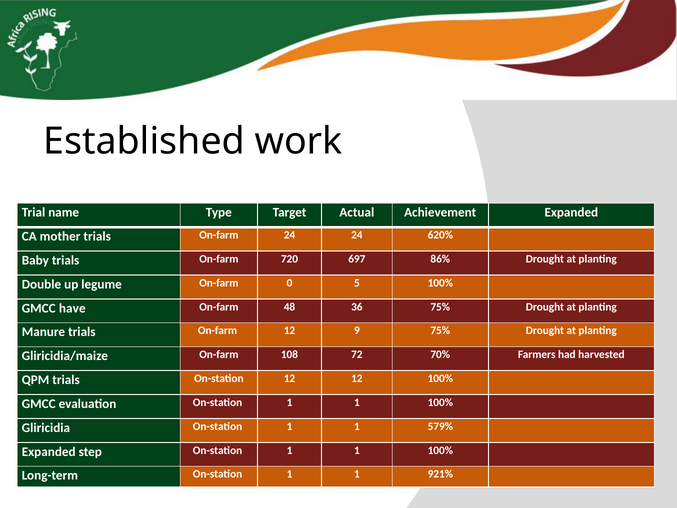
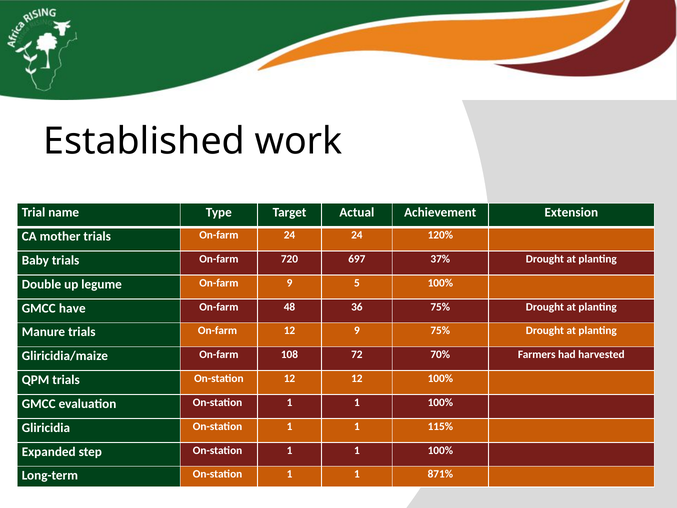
Achievement Expanded: Expanded -> Extension
620%: 620% -> 120%
86%: 86% -> 37%
On-farm 0: 0 -> 9
579%: 579% -> 115%
921%: 921% -> 871%
